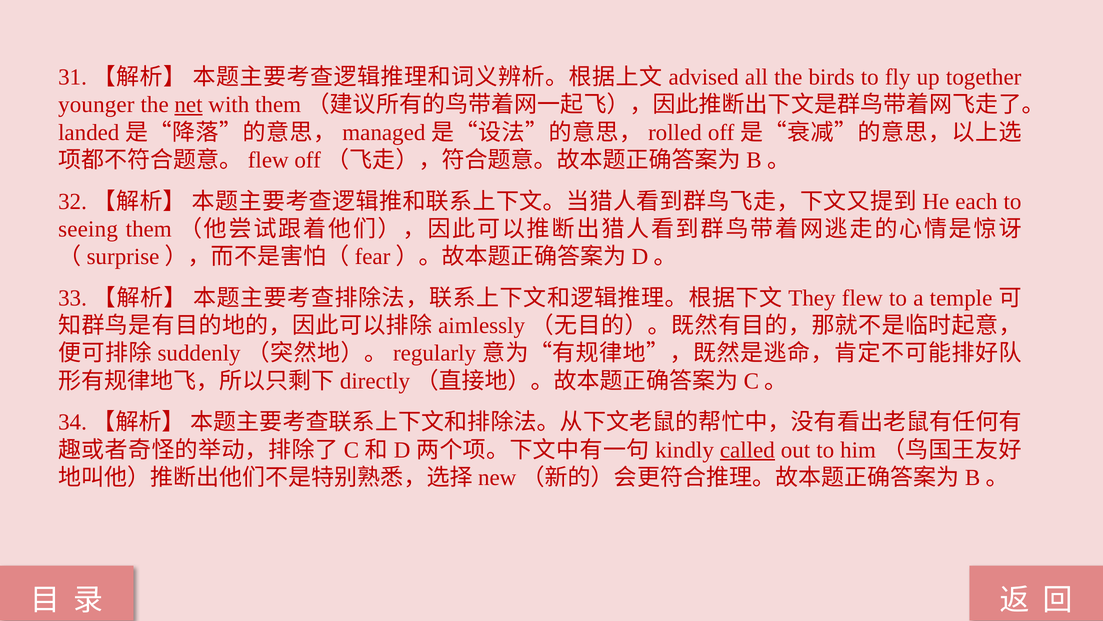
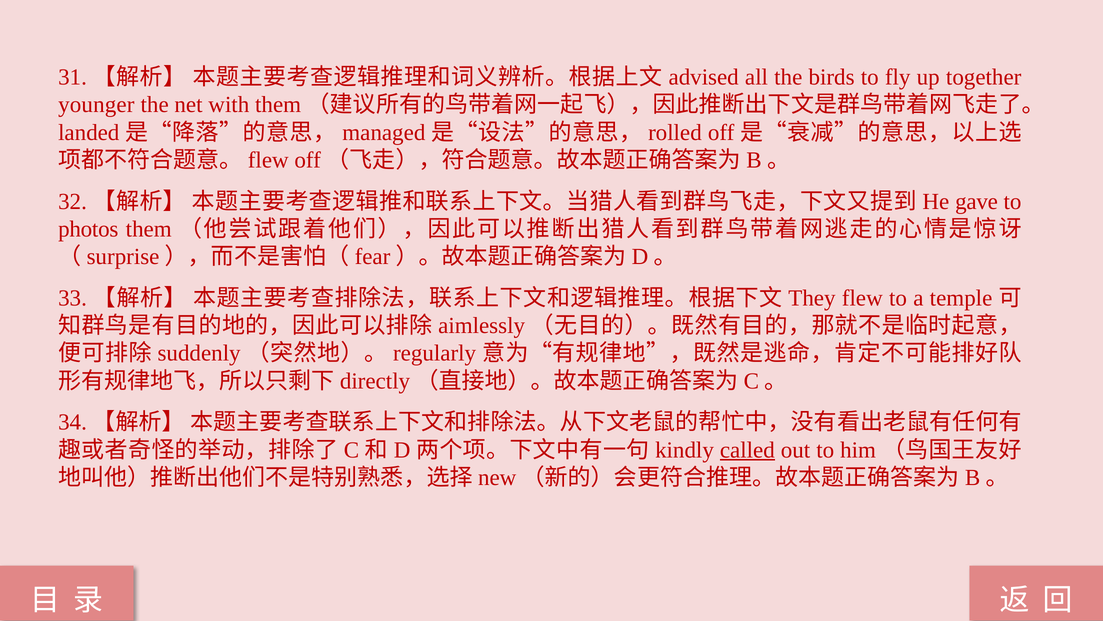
net underline: present -> none
each: each -> gave
seeing: seeing -> photos
